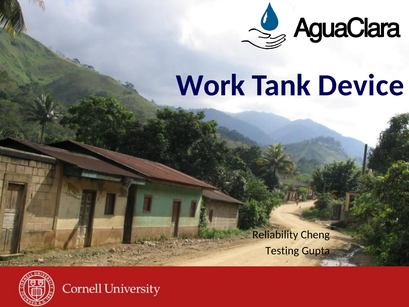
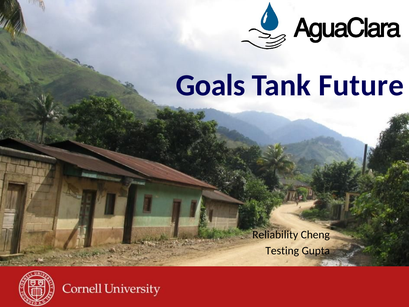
Work: Work -> Goals
Device: Device -> Future
